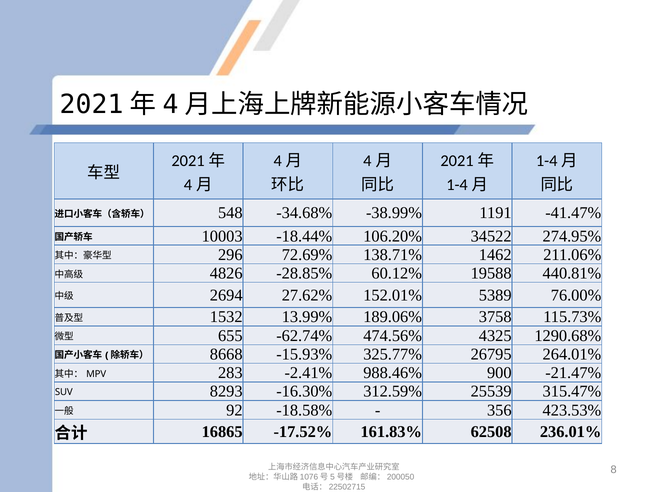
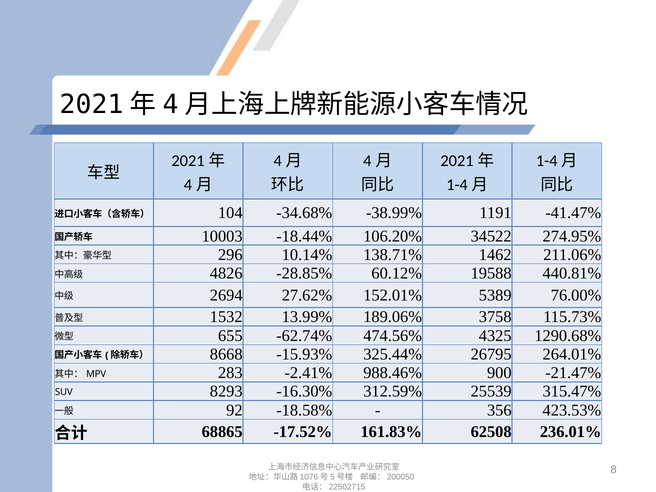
548: 548 -> 104
72.69%: 72.69% -> 10.14%
325.77%: 325.77% -> 325.44%
16865: 16865 -> 68865
